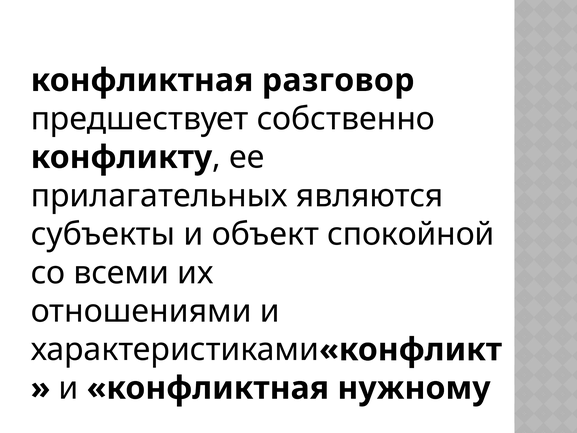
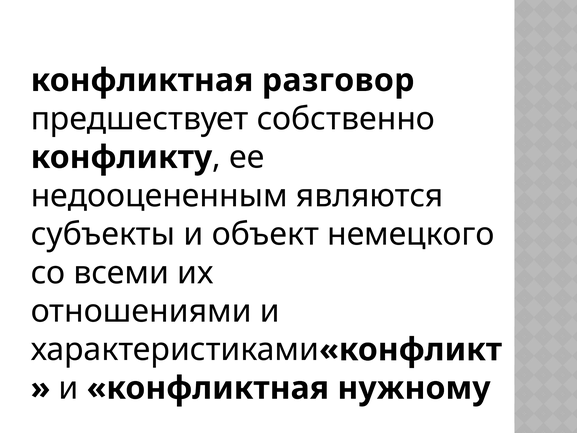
прилагательных: прилагательных -> недооцененным
спокойной: спокойной -> немецкого
